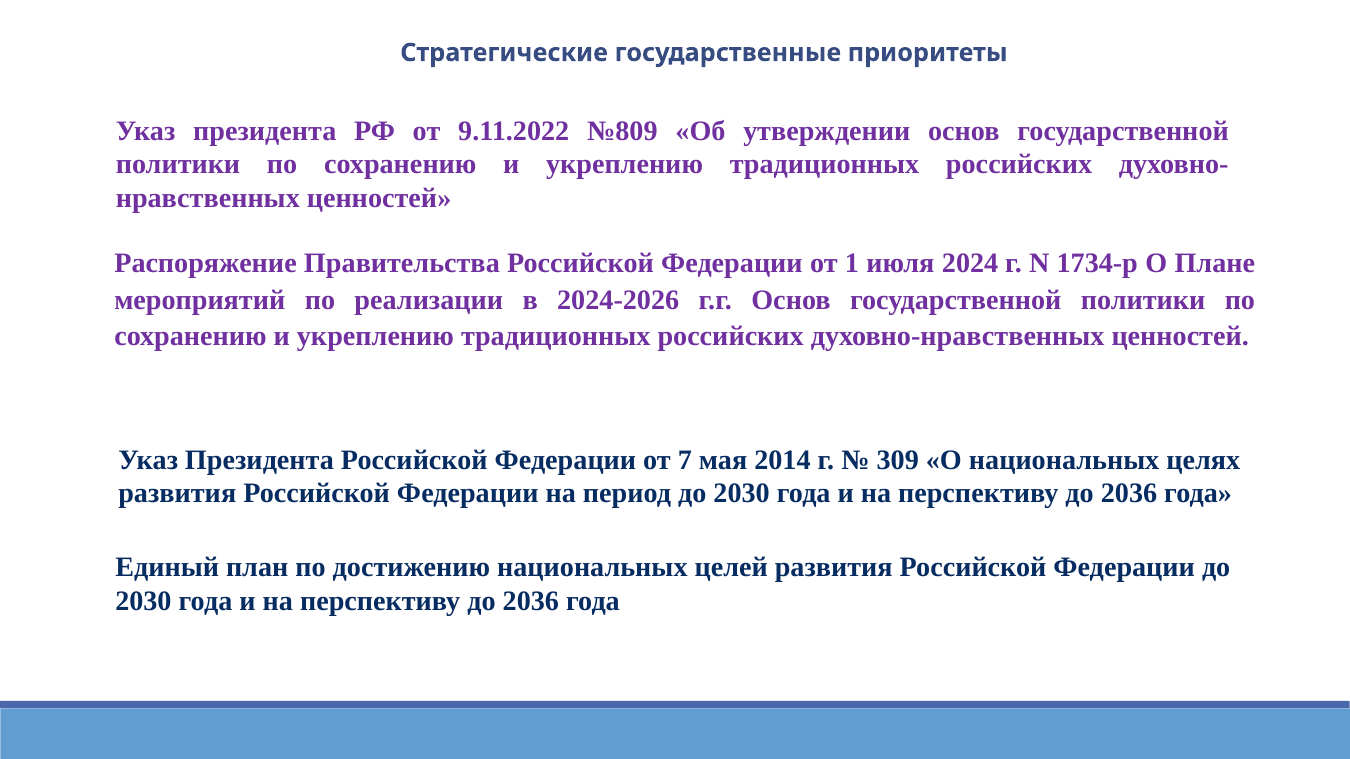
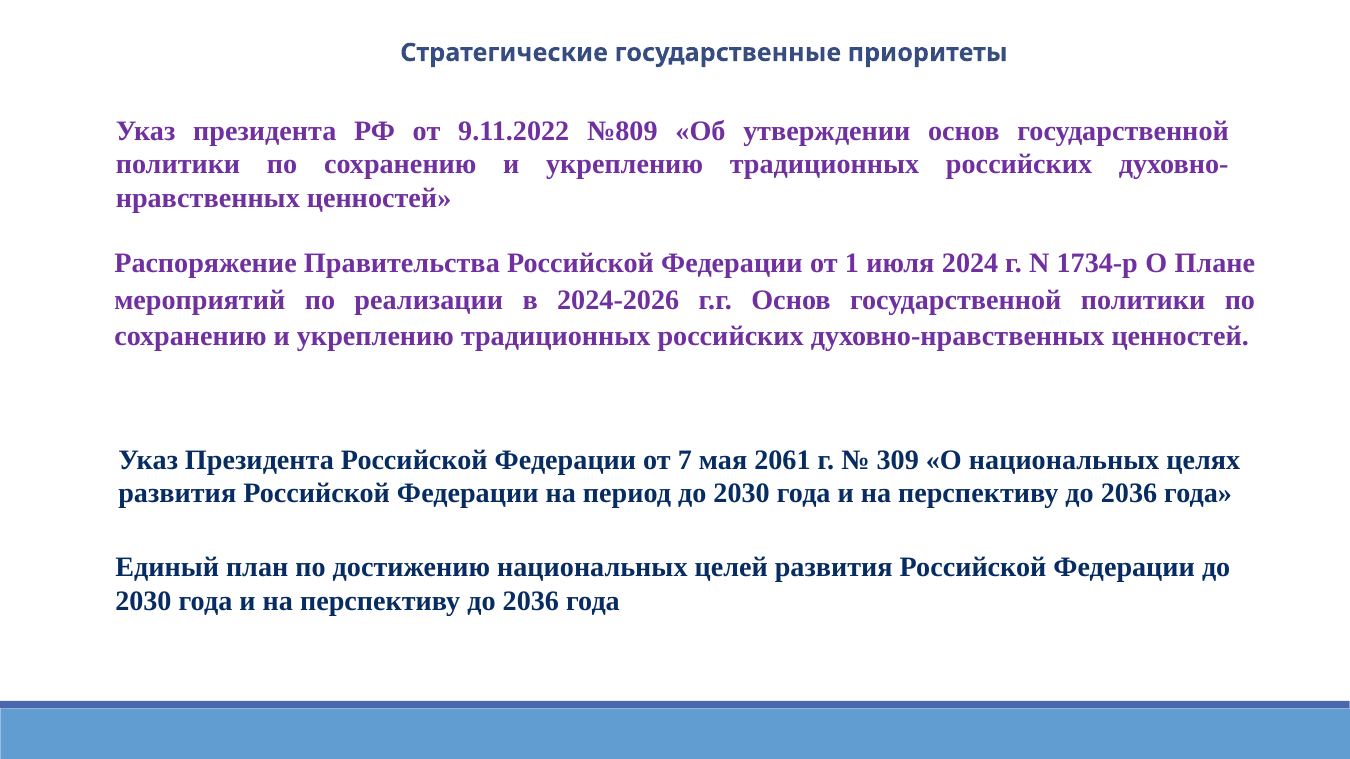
2014: 2014 -> 2061
